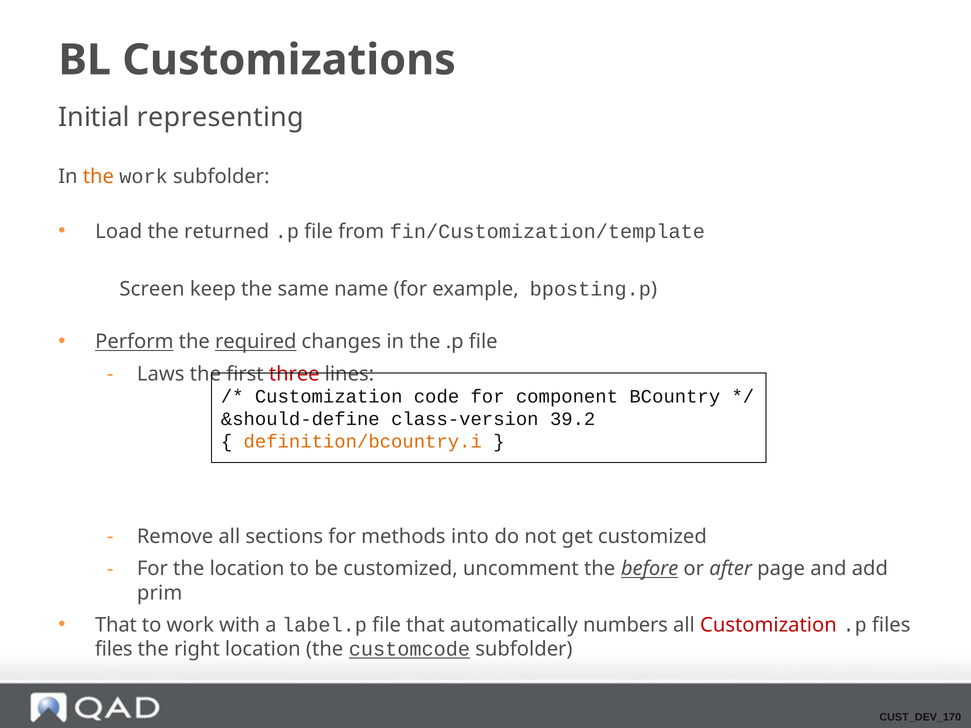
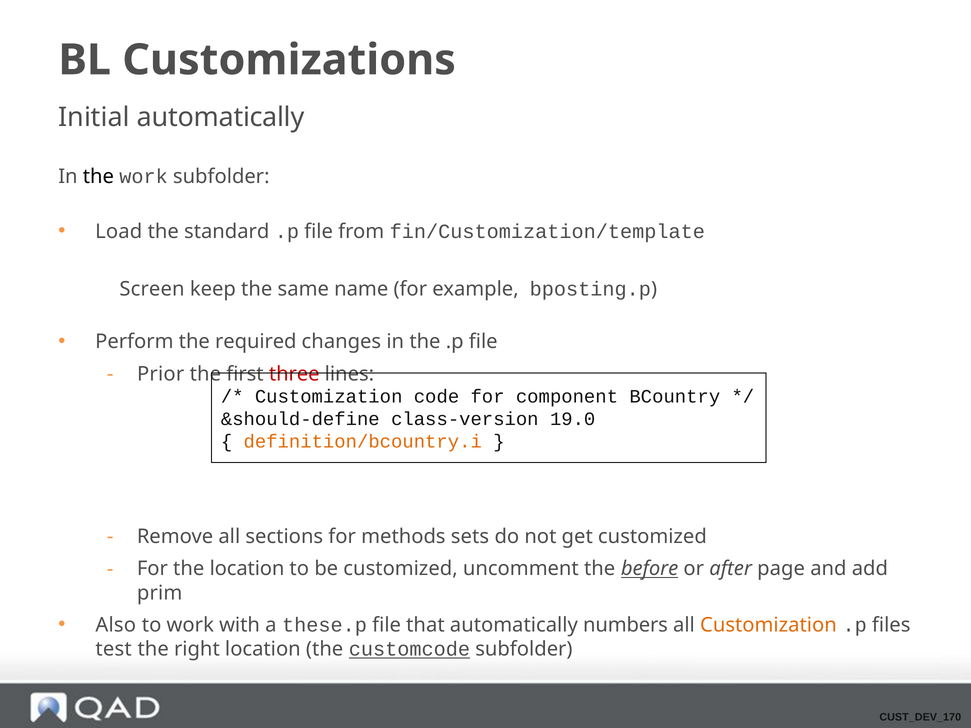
Initial representing: representing -> automatically
the at (98, 177) colour: orange -> black
returned: returned -> standard
Perform underline: present -> none
required underline: present -> none
Laws: Laws -> Prior
39.2: 39.2 -> 19.0
into: into -> sets
That at (116, 625): That -> Also
label.p: label.p -> these.p
Customization at (768, 625) colour: red -> orange
files at (114, 649): files -> test
